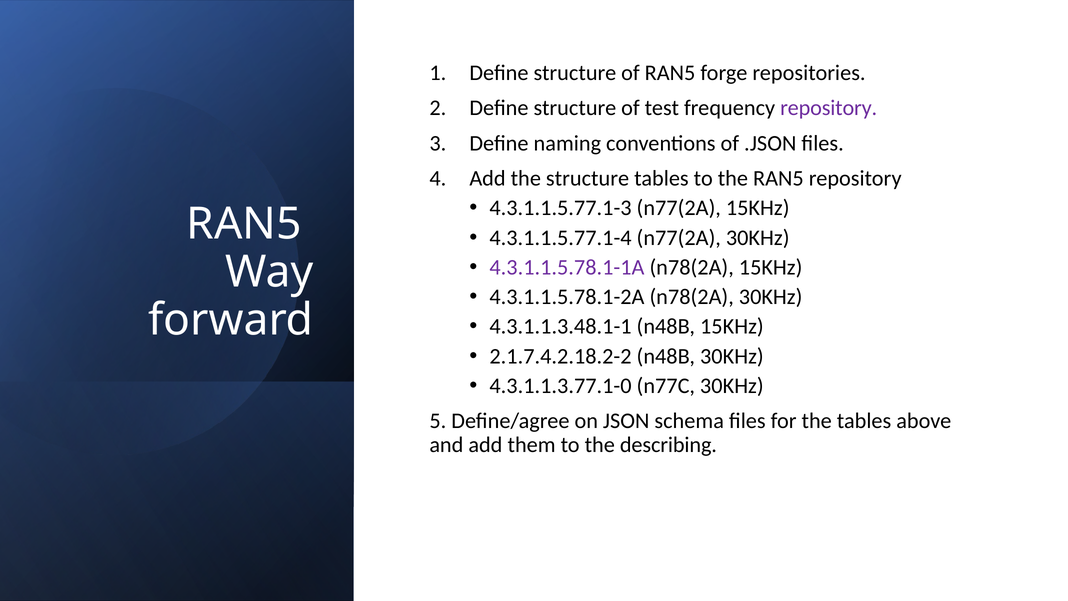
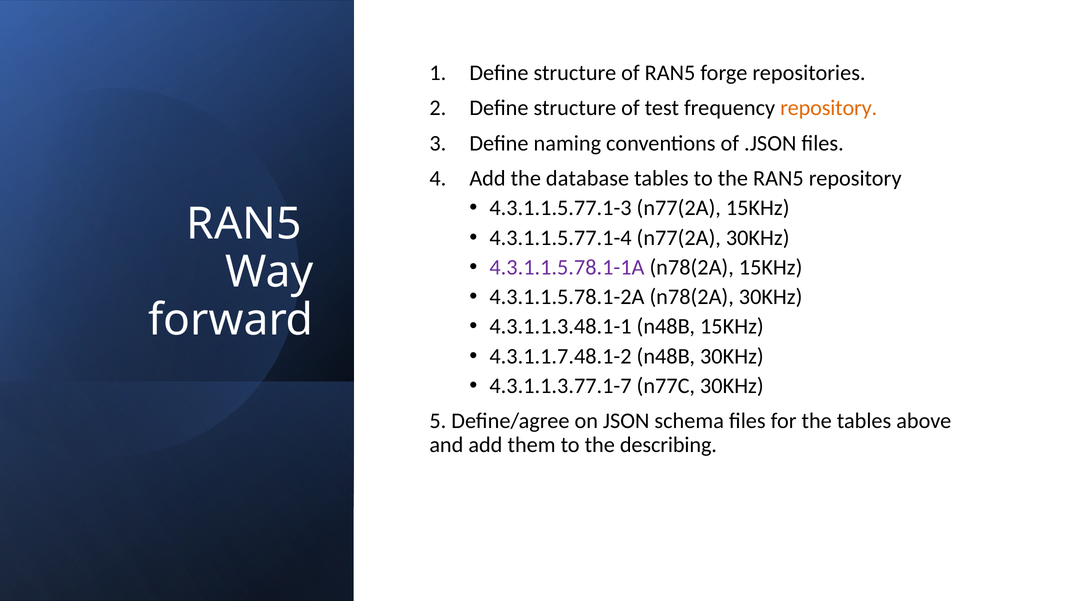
repository at (829, 108) colour: purple -> orange
the structure: structure -> database
2.1.7.4.2.18.2-2: 2.1.7.4.2.18.2-2 -> 4.3.1.1.7.48.1-2
4.3.1.1.3.77.1-0: 4.3.1.1.3.77.1-0 -> 4.3.1.1.3.77.1-7
